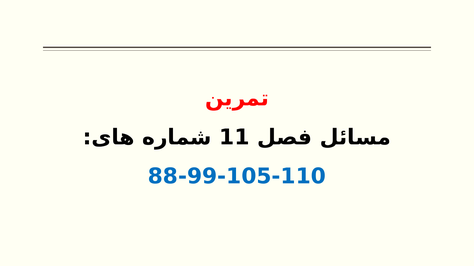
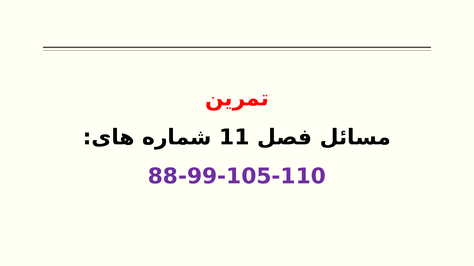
88-99-105-110 colour: blue -> purple
